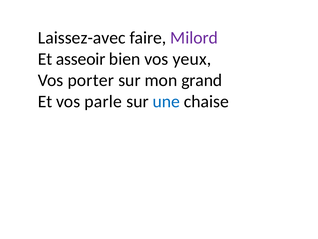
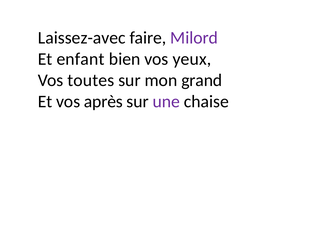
asseoir: asseoir -> enfant
porter: porter -> toutes
parle: parle -> après
une colour: blue -> purple
